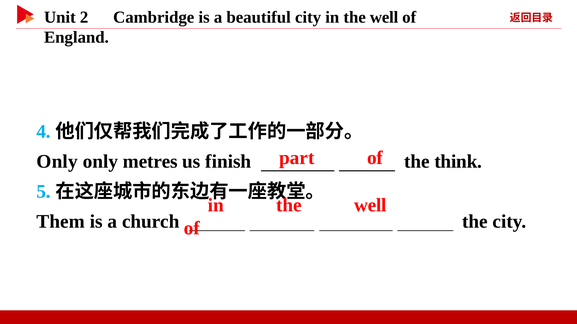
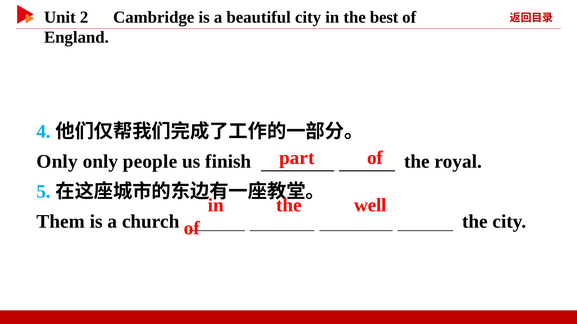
well at (384, 17): well -> best
metres: metres -> people
think: think -> royal
